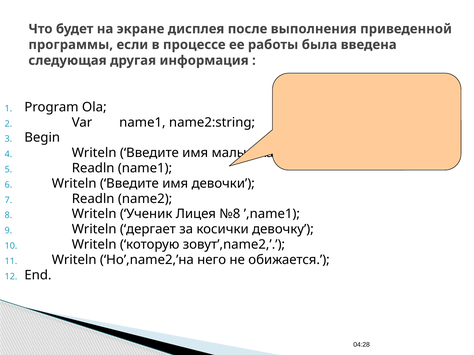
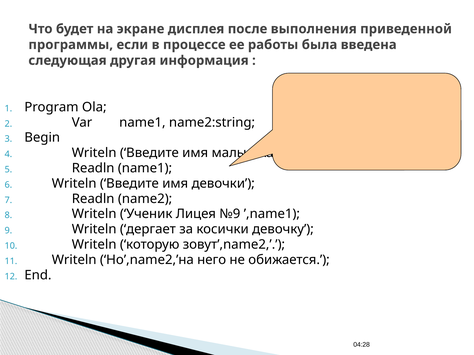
№8: №8 -> №9
